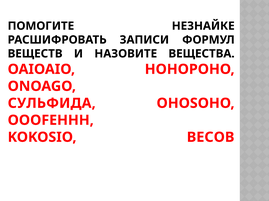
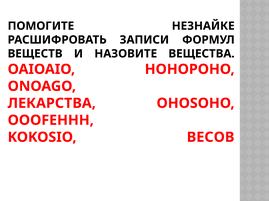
СУЛЬФИДА: СУЛЬФИДА -> ЛЕКАРСТВА
